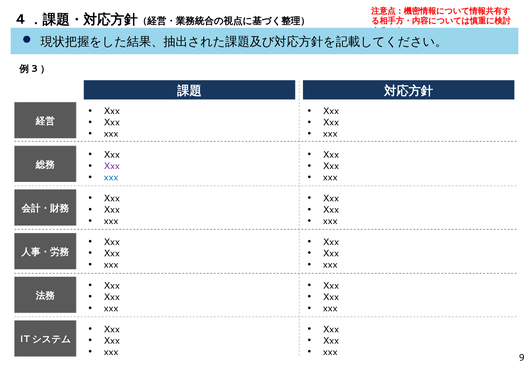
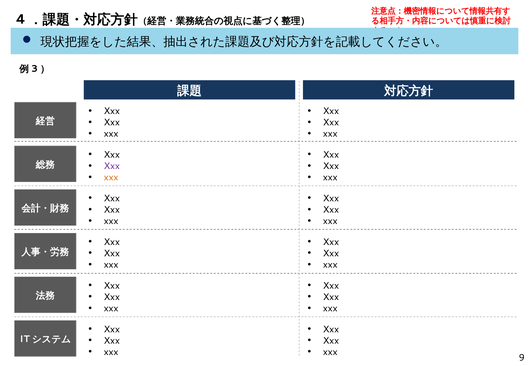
xxx at (111, 178) colour: blue -> orange
